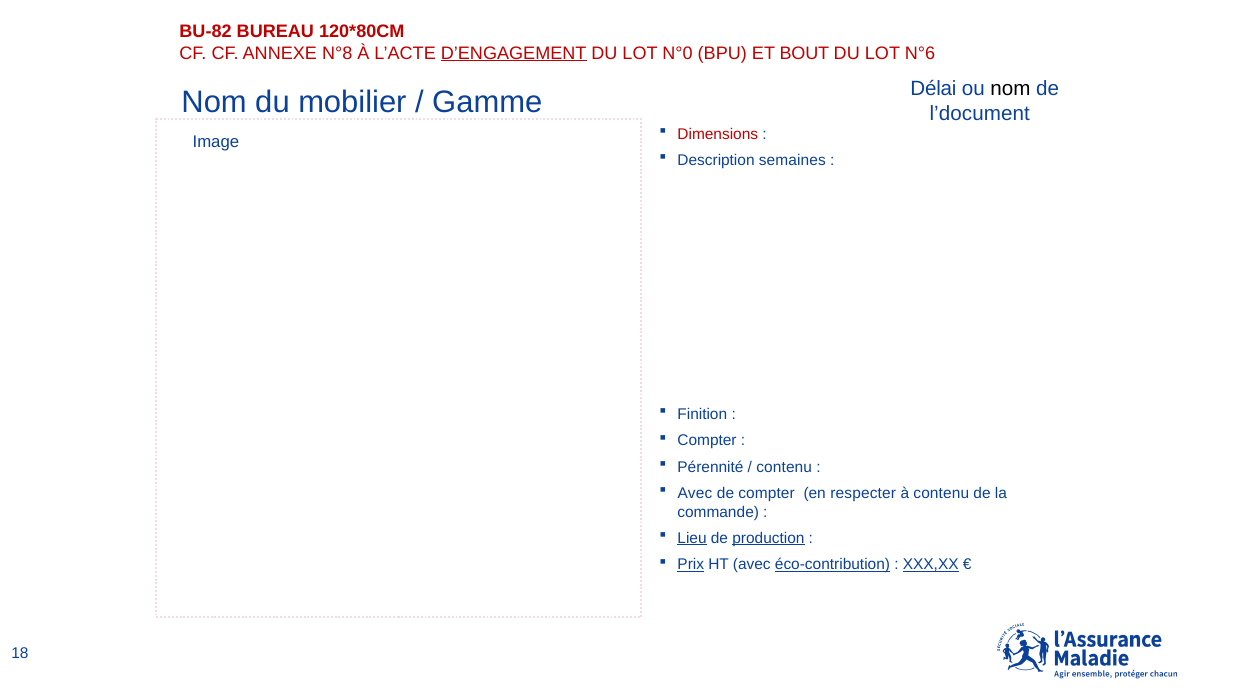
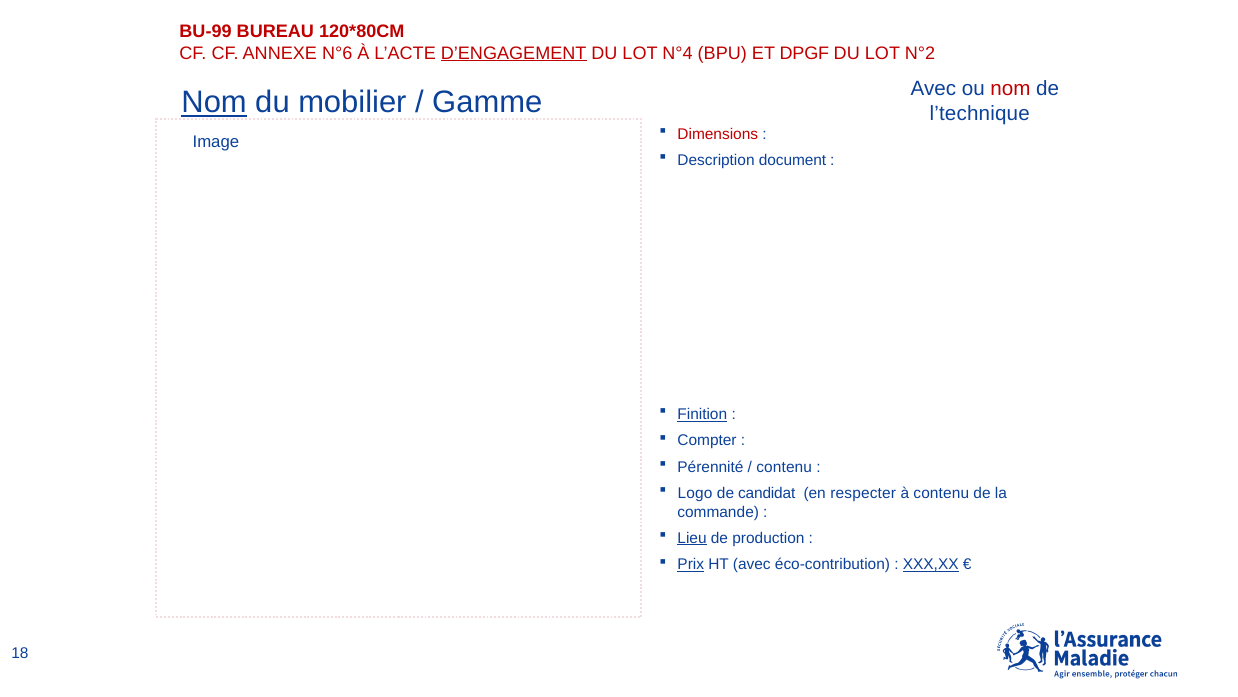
BU-82: BU-82 -> BU-99
N°8: N°8 -> N°6
N°0: N°0 -> N°4
BOUT: BOUT -> DPGF
N°6: N°6 -> N°2
Nom at (214, 102) underline: none -> present
Gamme Délai: Délai -> Avec
nom at (1011, 89) colour: black -> red
l’document: l’document -> l’technique
semaines: semaines -> document
Finition underline: none -> present
Avec at (695, 493): Avec -> Logo
de compter: compter -> candidat
production underline: present -> none
éco-contribution underline: present -> none
